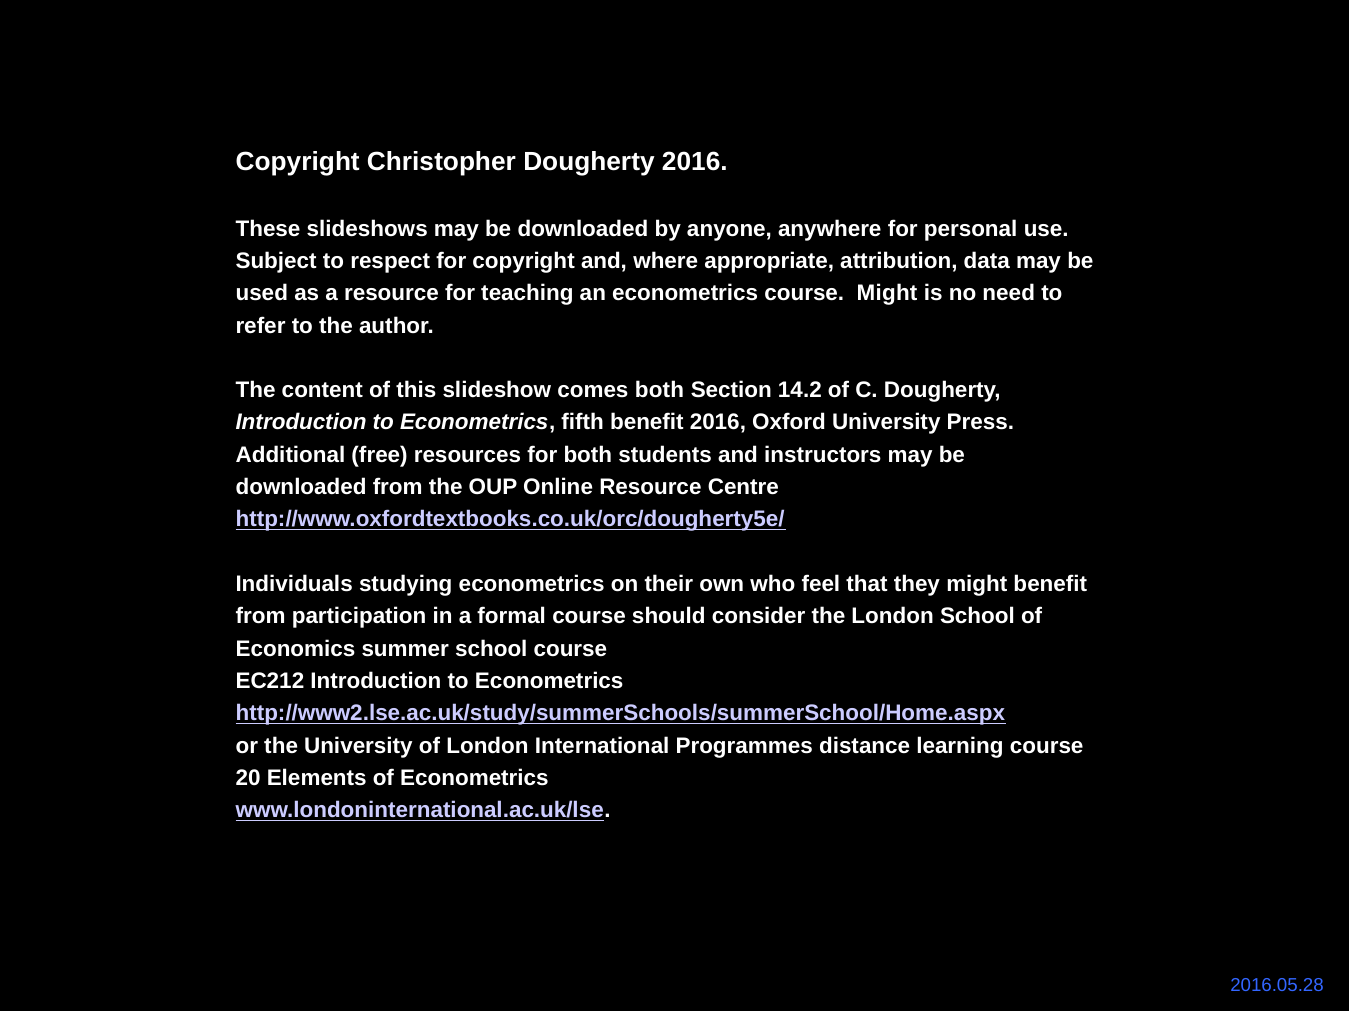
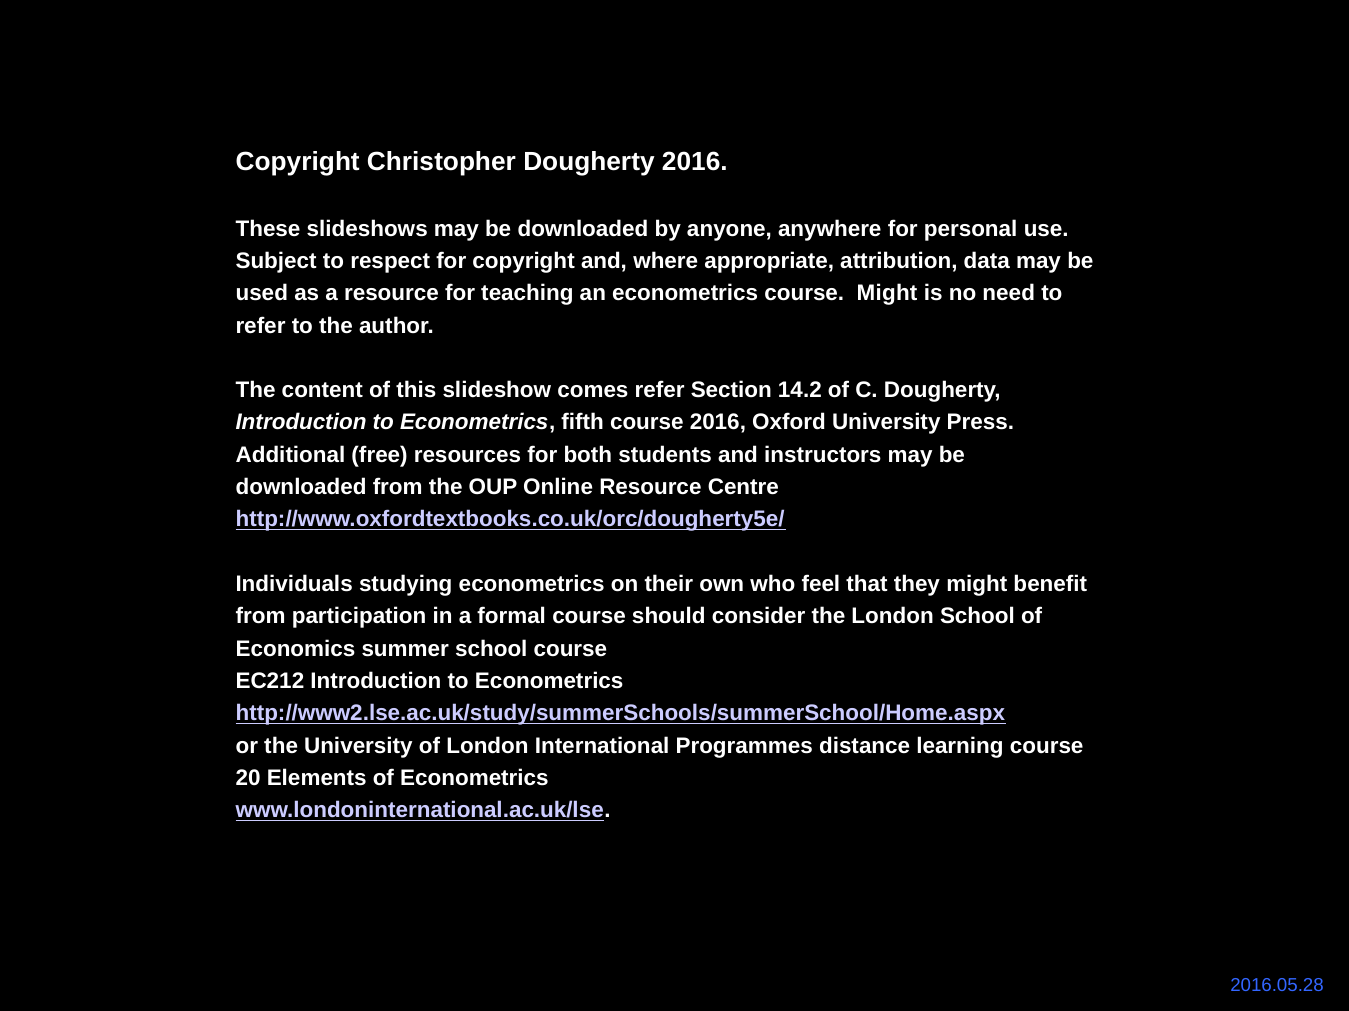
comes both: both -> refer
fifth benefit: benefit -> course
